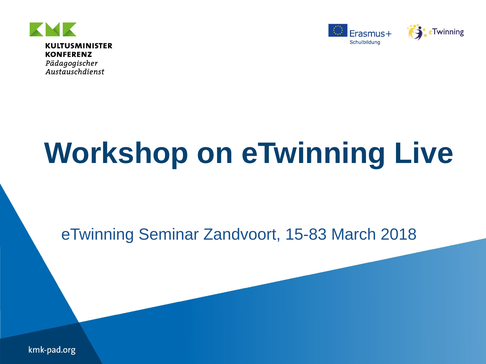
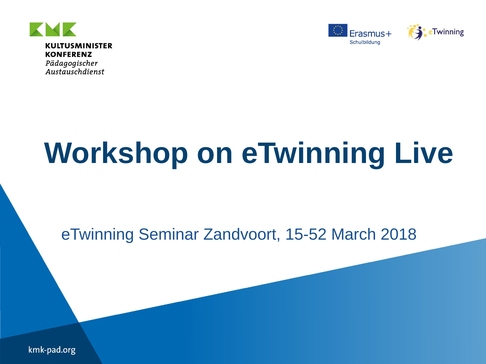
15-83: 15-83 -> 15-52
